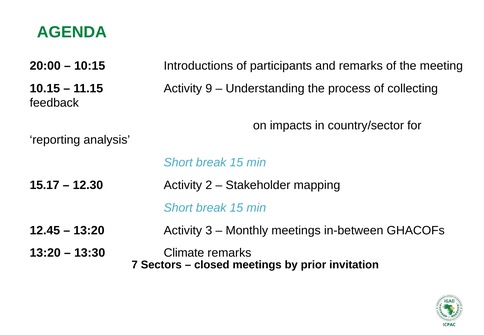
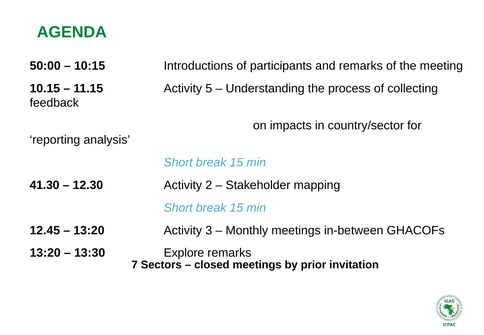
20:00: 20:00 -> 50:00
9: 9 -> 5
15.17: 15.17 -> 41.30
Climate: Climate -> Explore
